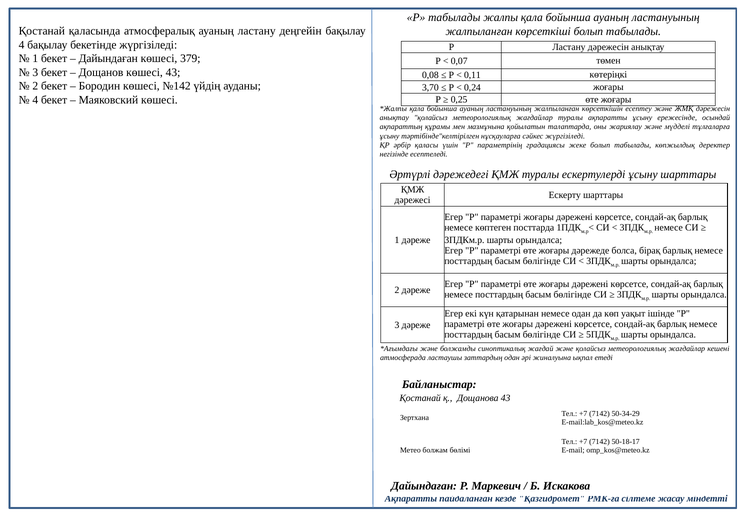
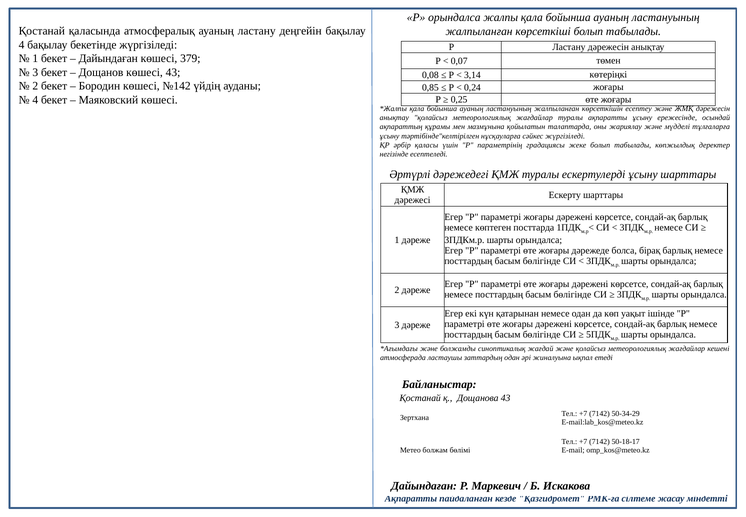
Р табылады: табылады -> орындалса
0,11: 0,11 -> 3,14
3,70: 3,70 -> 0,85
